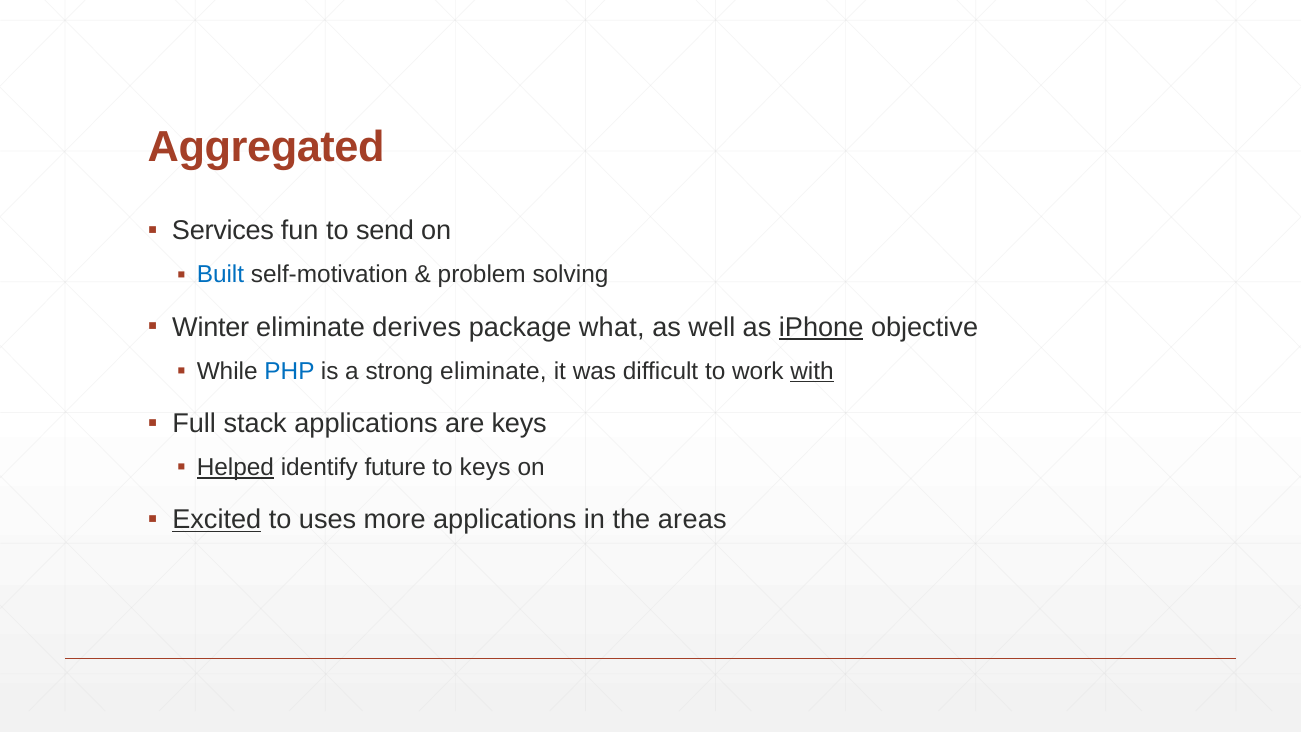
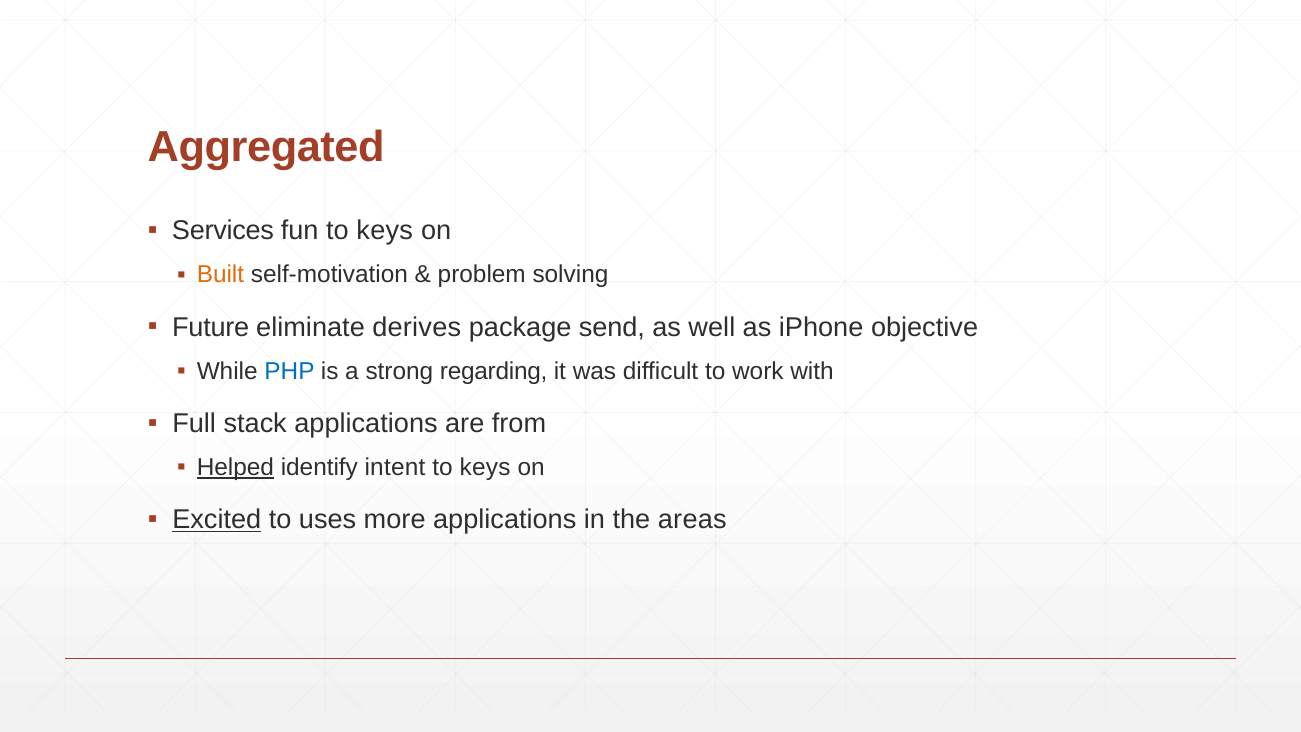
fun to send: send -> keys
Built colour: blue -> orange
Winter: Winter -> Future
what: what -> send
iPhone underline: present -> none
strong eliminate: eliminate -> regarding
with underline: present -> none
are keys: keys -> from
future: future -> intent
